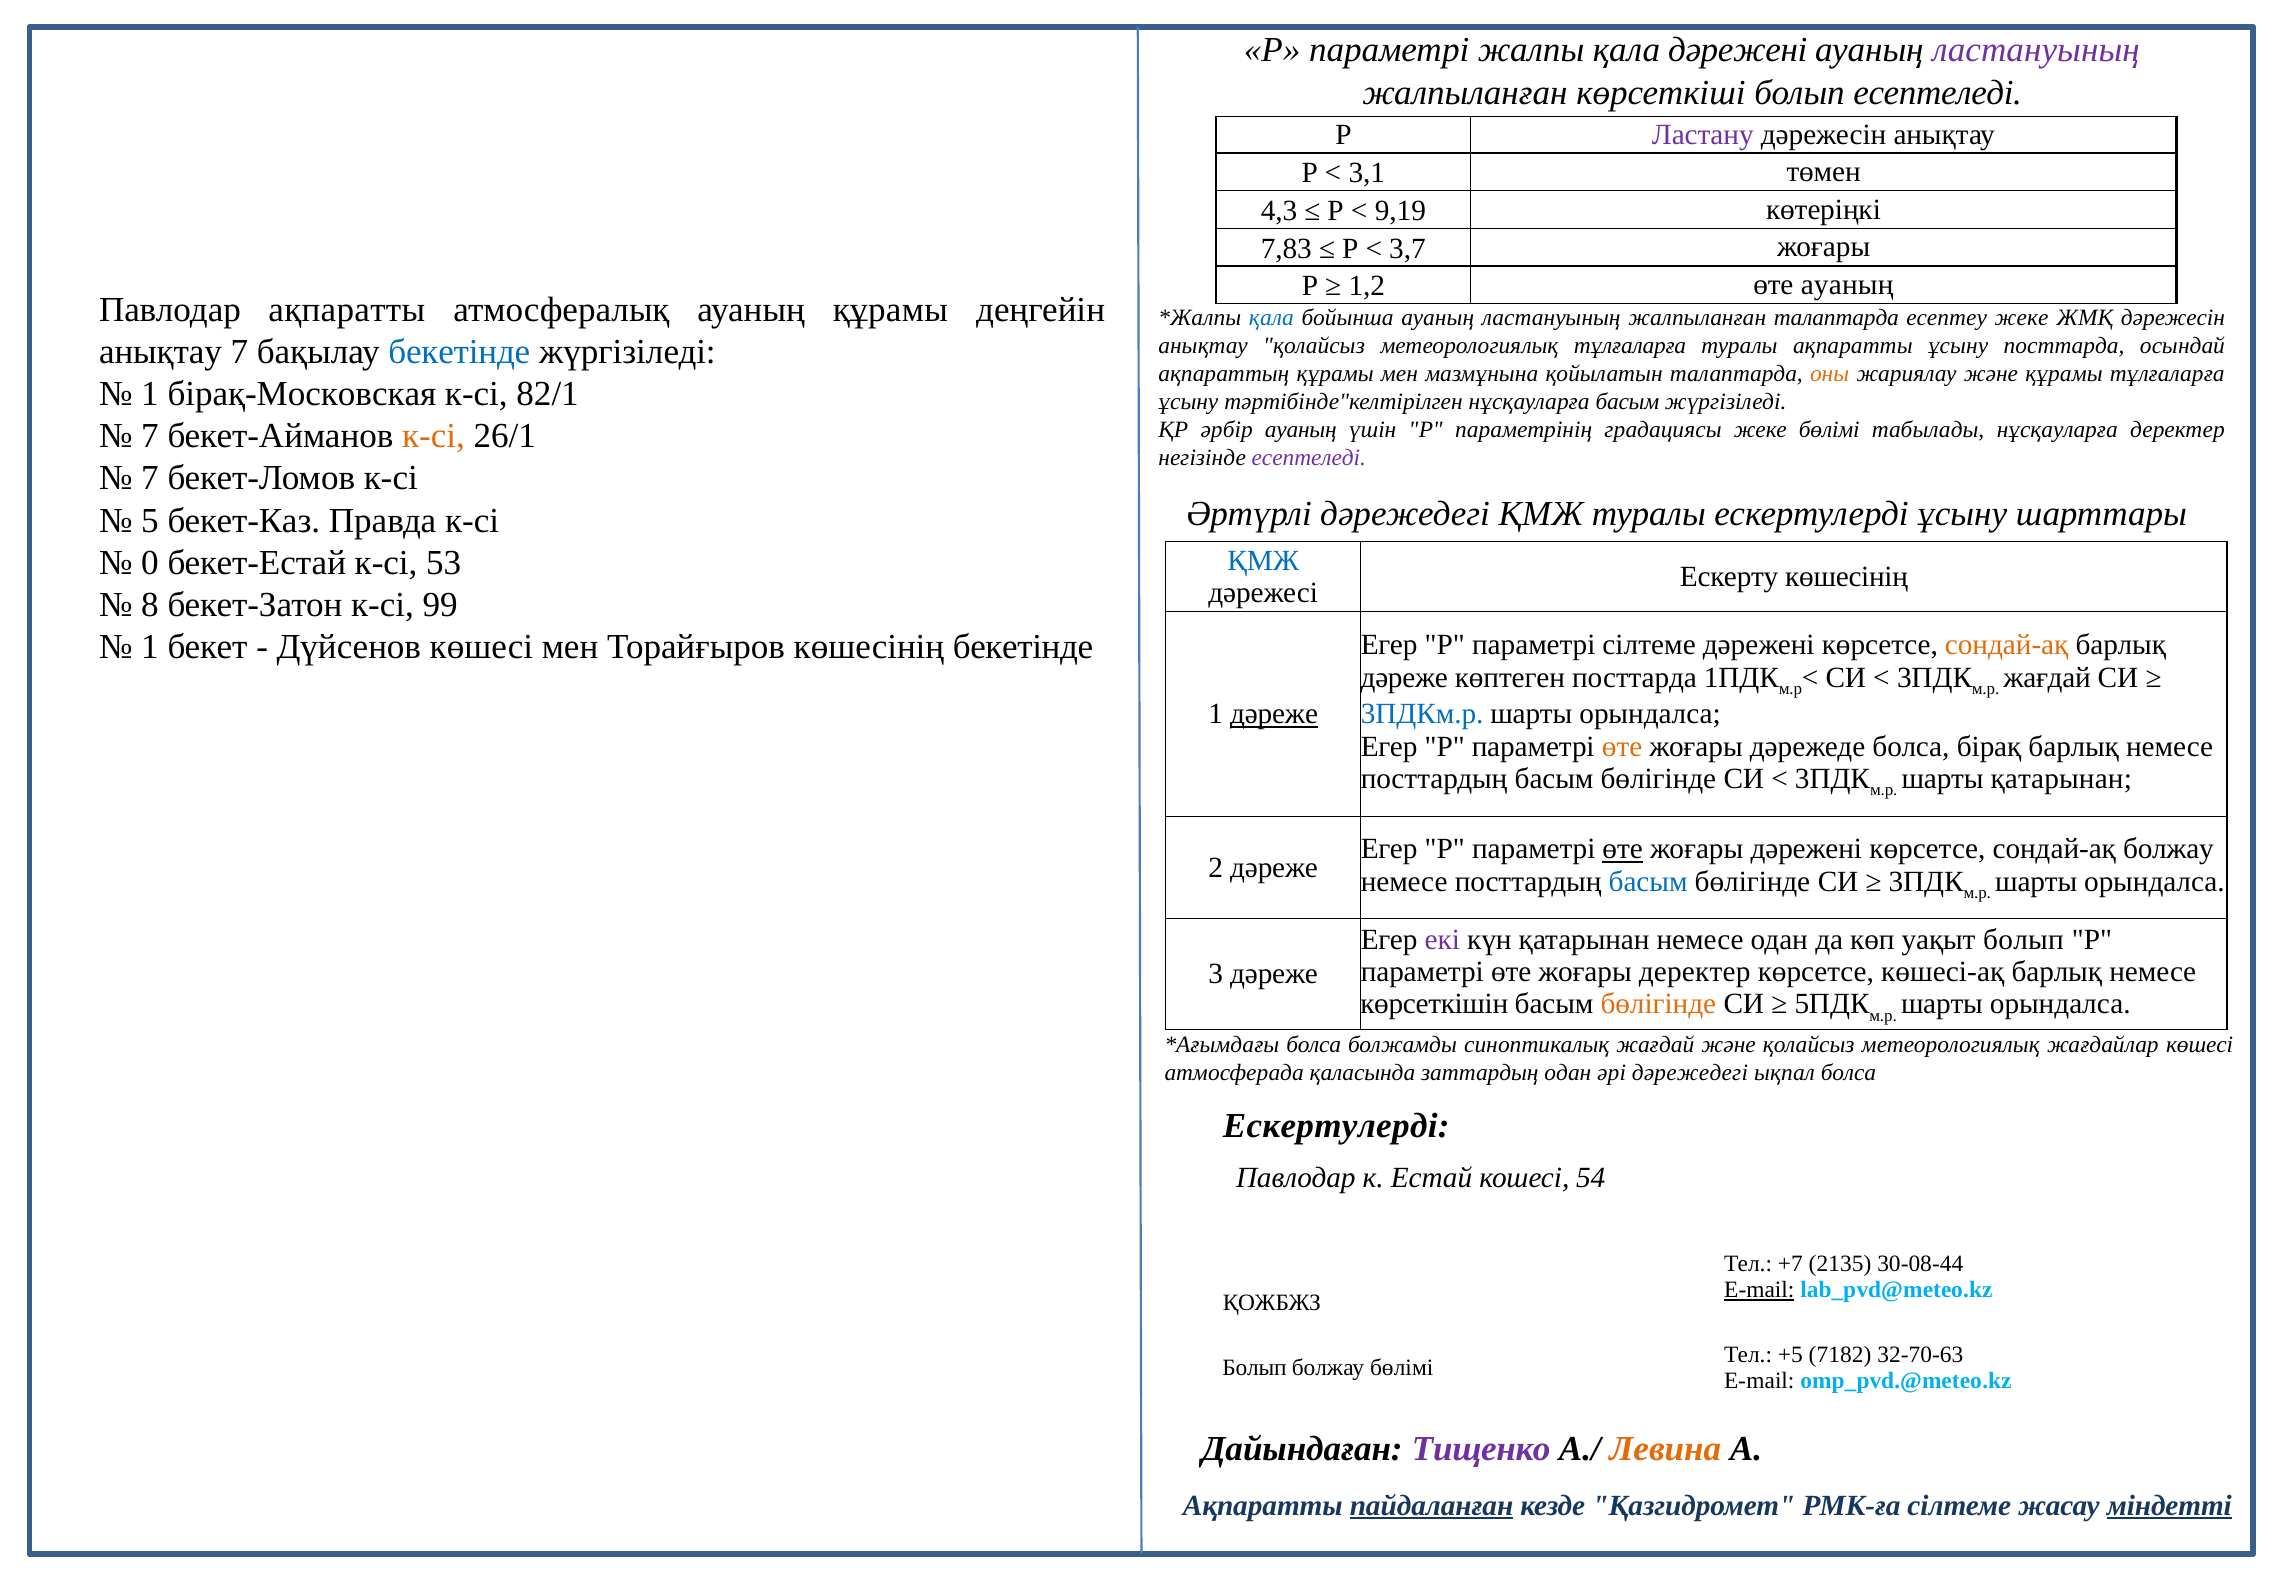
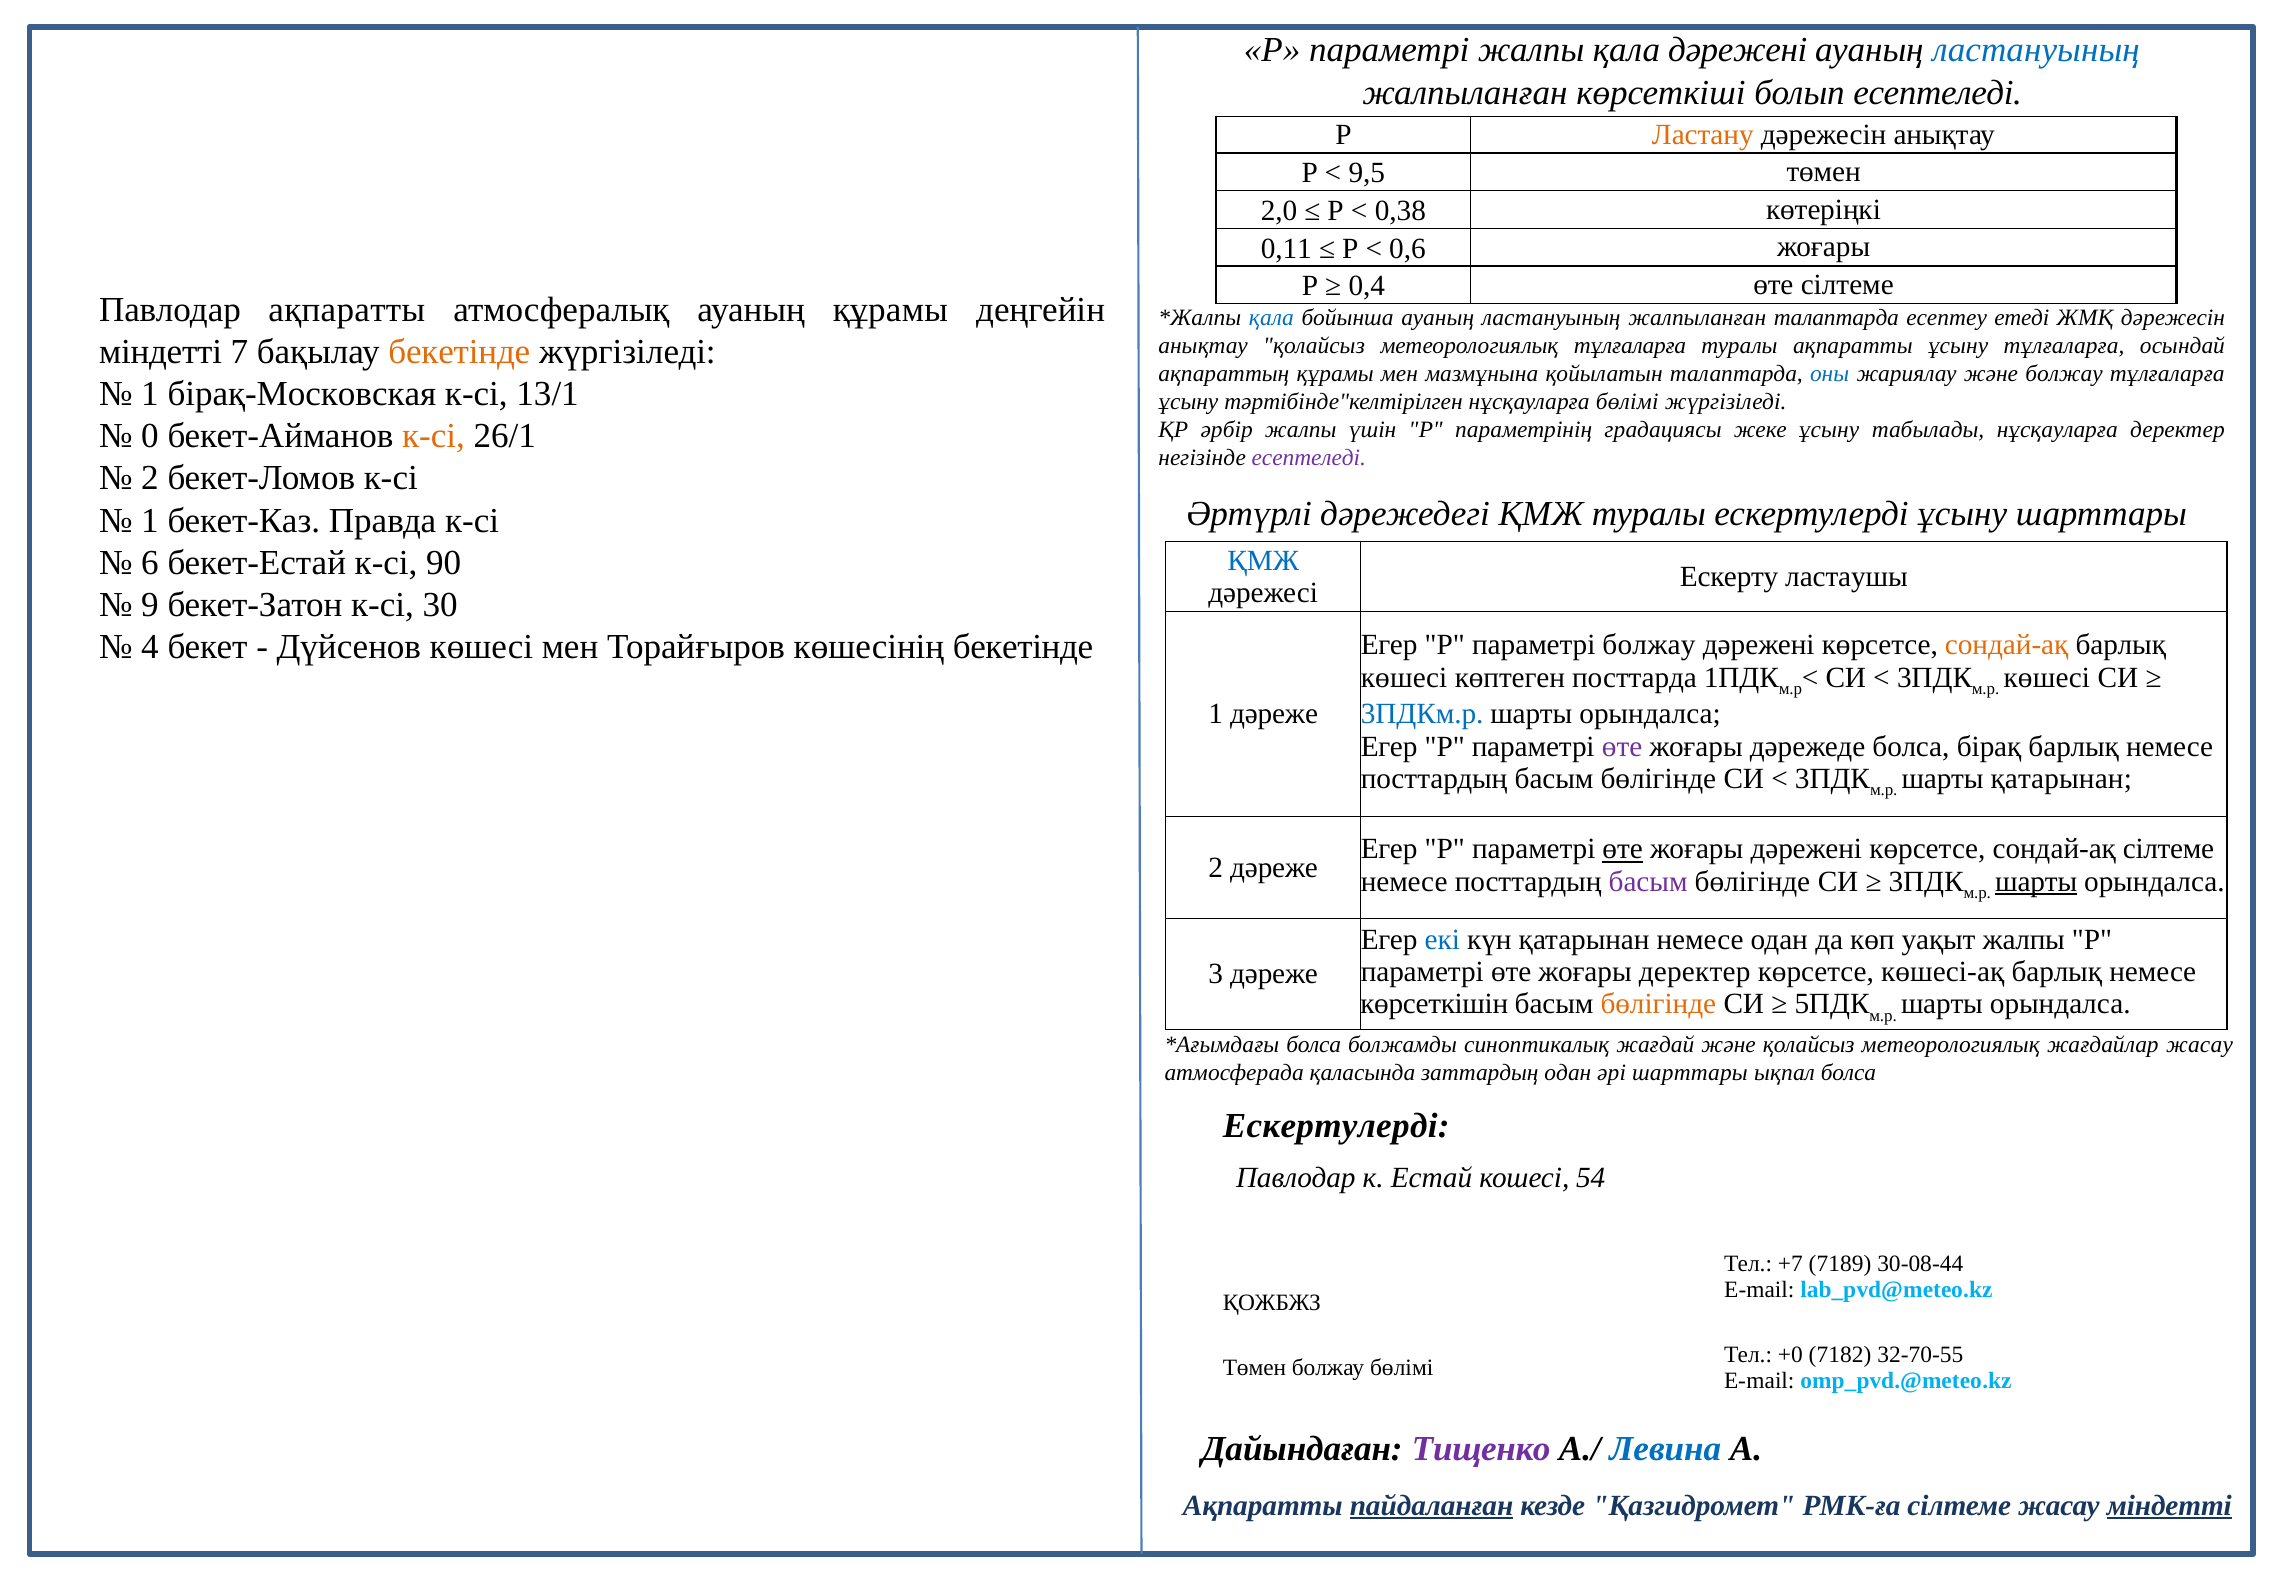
ластануының at (2036, 50) colour: purple -> blue
Ластану colour: purple -> orange
3,1: 3,1 -> 9,5
4,3: 4,3 -> 2,0
9,19: 9,19 -> 0,38
7,83: 7,83 -> 0,11
3,7: 3,7 -> 0,6
1,2: 1,2 -> 0,4
өте ауаның: ауаның -> сілтеме
есептеу жеке: жеке -> етеді
ұсыну посттарда: посттарда -> тұлғаларға
анықтау at (160, 352): анықтау -> міндетті
бекетінде at (459, 352) colour: blue -> orange
оны colour: orange -> blue
және құрамы: құрамы -> болжау
82/1: 82/1 -> 13/1
нұсқауларға басым: басым -> бөлімі
әрбір ауаның: ауаның -> жалпы
жеке бөлімі: бөлімі -> ұсыну
7 at (150, 436): 7 -> 0
7 at (150, 478): 7 -> 2
5 at (150, 520): 5 -> 1
0: 0 -> 6
53: 53 -> 90
Ескерту көшесінің: көшесінің -> ластаушы
8: 8 -> 9
99: 99 -> 30
1 at (150, 647): 1 -> 4
параметрі сілтеме: сілтеме -> болжау
дәреже at (1404, 677): дәреже -> көшесі
жағдай at (2047, 677): жағдай -> көшесі
дәреже at (1274, 714) underline: present -> none
өте at (1622, 746) colour: orange -> purple
сондай-ақ болжау: болжау -> сілтеме
басым at (1648, 881) colour: blue -> purple
шарты at (2036, 881) underline: none -> present
екі colour: purple -> blue
уақыт болып: болып -> жалпы
жағдайлар көшесі: көшесі -> жасау
әрі дәрежедегі: дәрежедегі -> шарттары
2135: 2135 -> 7189
E-mail at (1759, 1289) underline: present -> none
+5: +5 -> +0
32-70-63: 32-70-63 -> 32-70-55
Болып at (1254, 1368): Болып -> Төмен
Левина colour: orange -> blue
